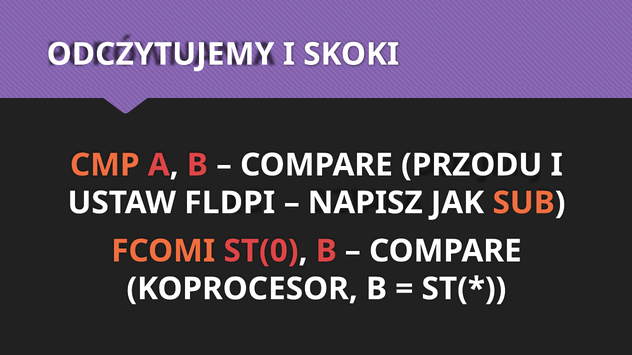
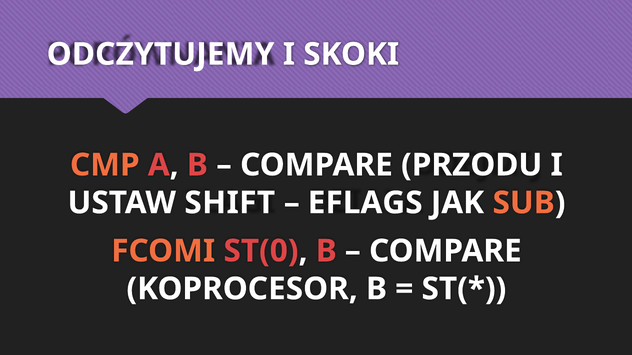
FLDPI: FLDPI -> SHIFT
NAPISZ: NAPISZ -> EFLAGS
